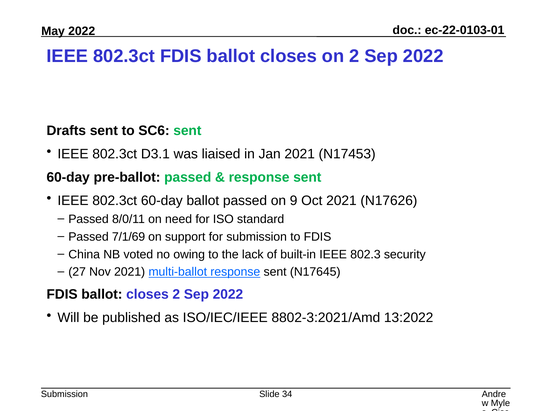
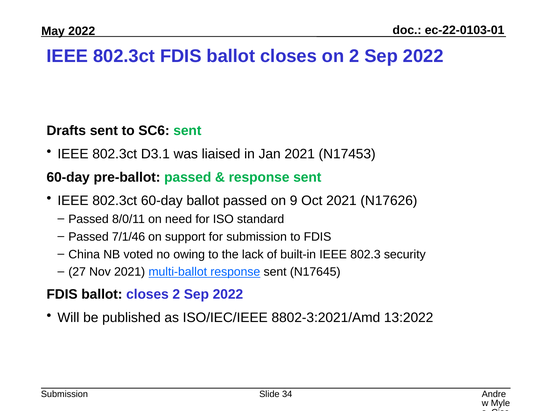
7/1/69: 7/1/69 -> 7/1/46
